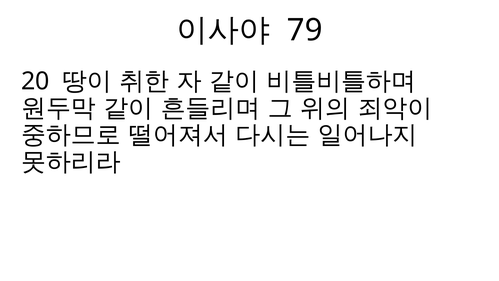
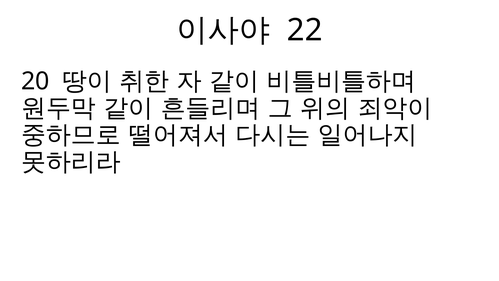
79: 79 -> 22
